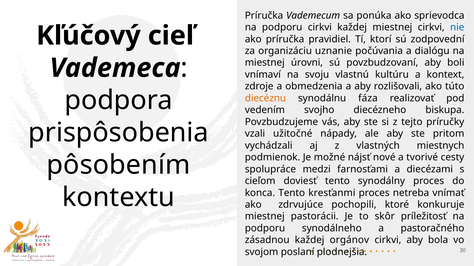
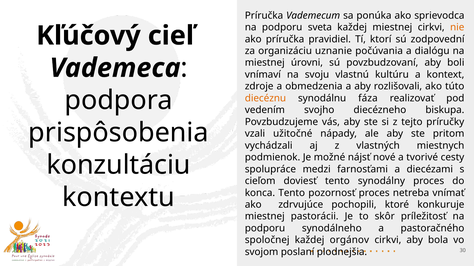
podporu cirkvi: cirkvi -> sveta
nie colour: blue -> orange
pôsobením: pôsobením -> konzultáciu
kresťanmi: kresťanmi -> pozornosť
zásadnou: zásadnou -> spoločnej
